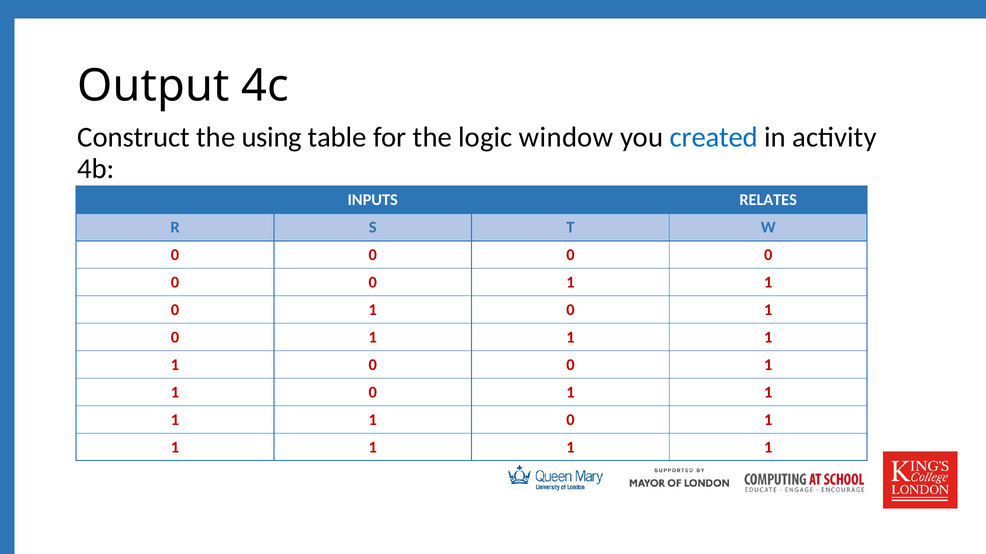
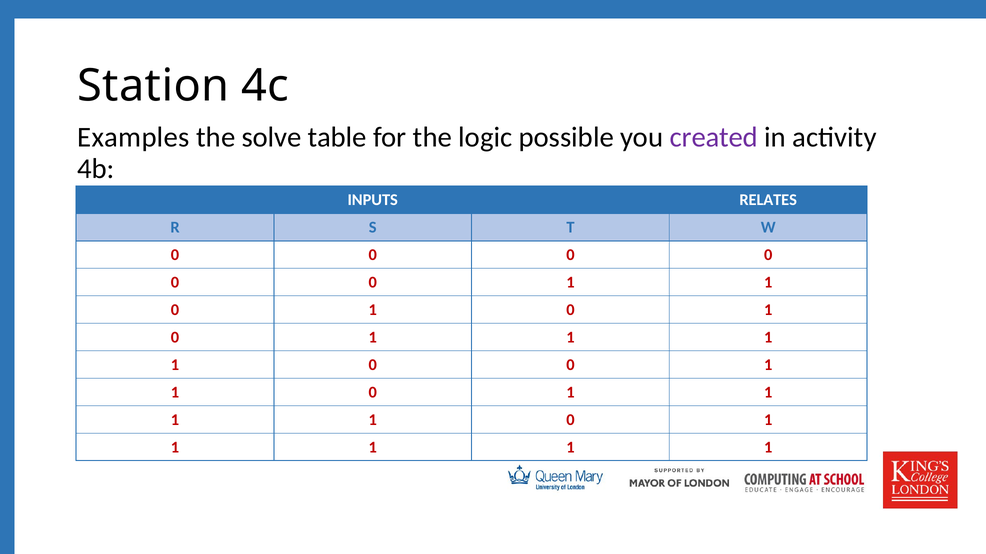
Output: Output -> Station
Construct: Construct -> Examples
using: using -> solve
window: window -> possible
created colour: blue -> purple
